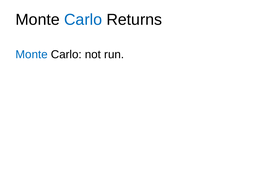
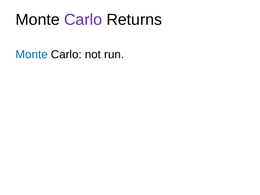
Carlo at (83, 20) colour: blue -> purple
